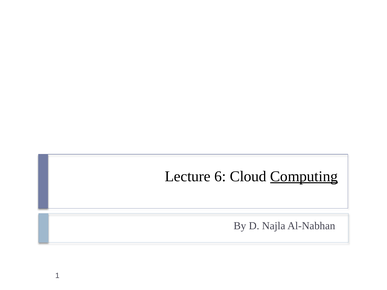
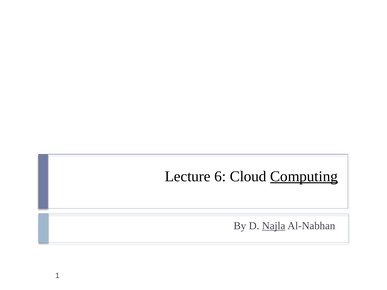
Najla underline: none -> present
